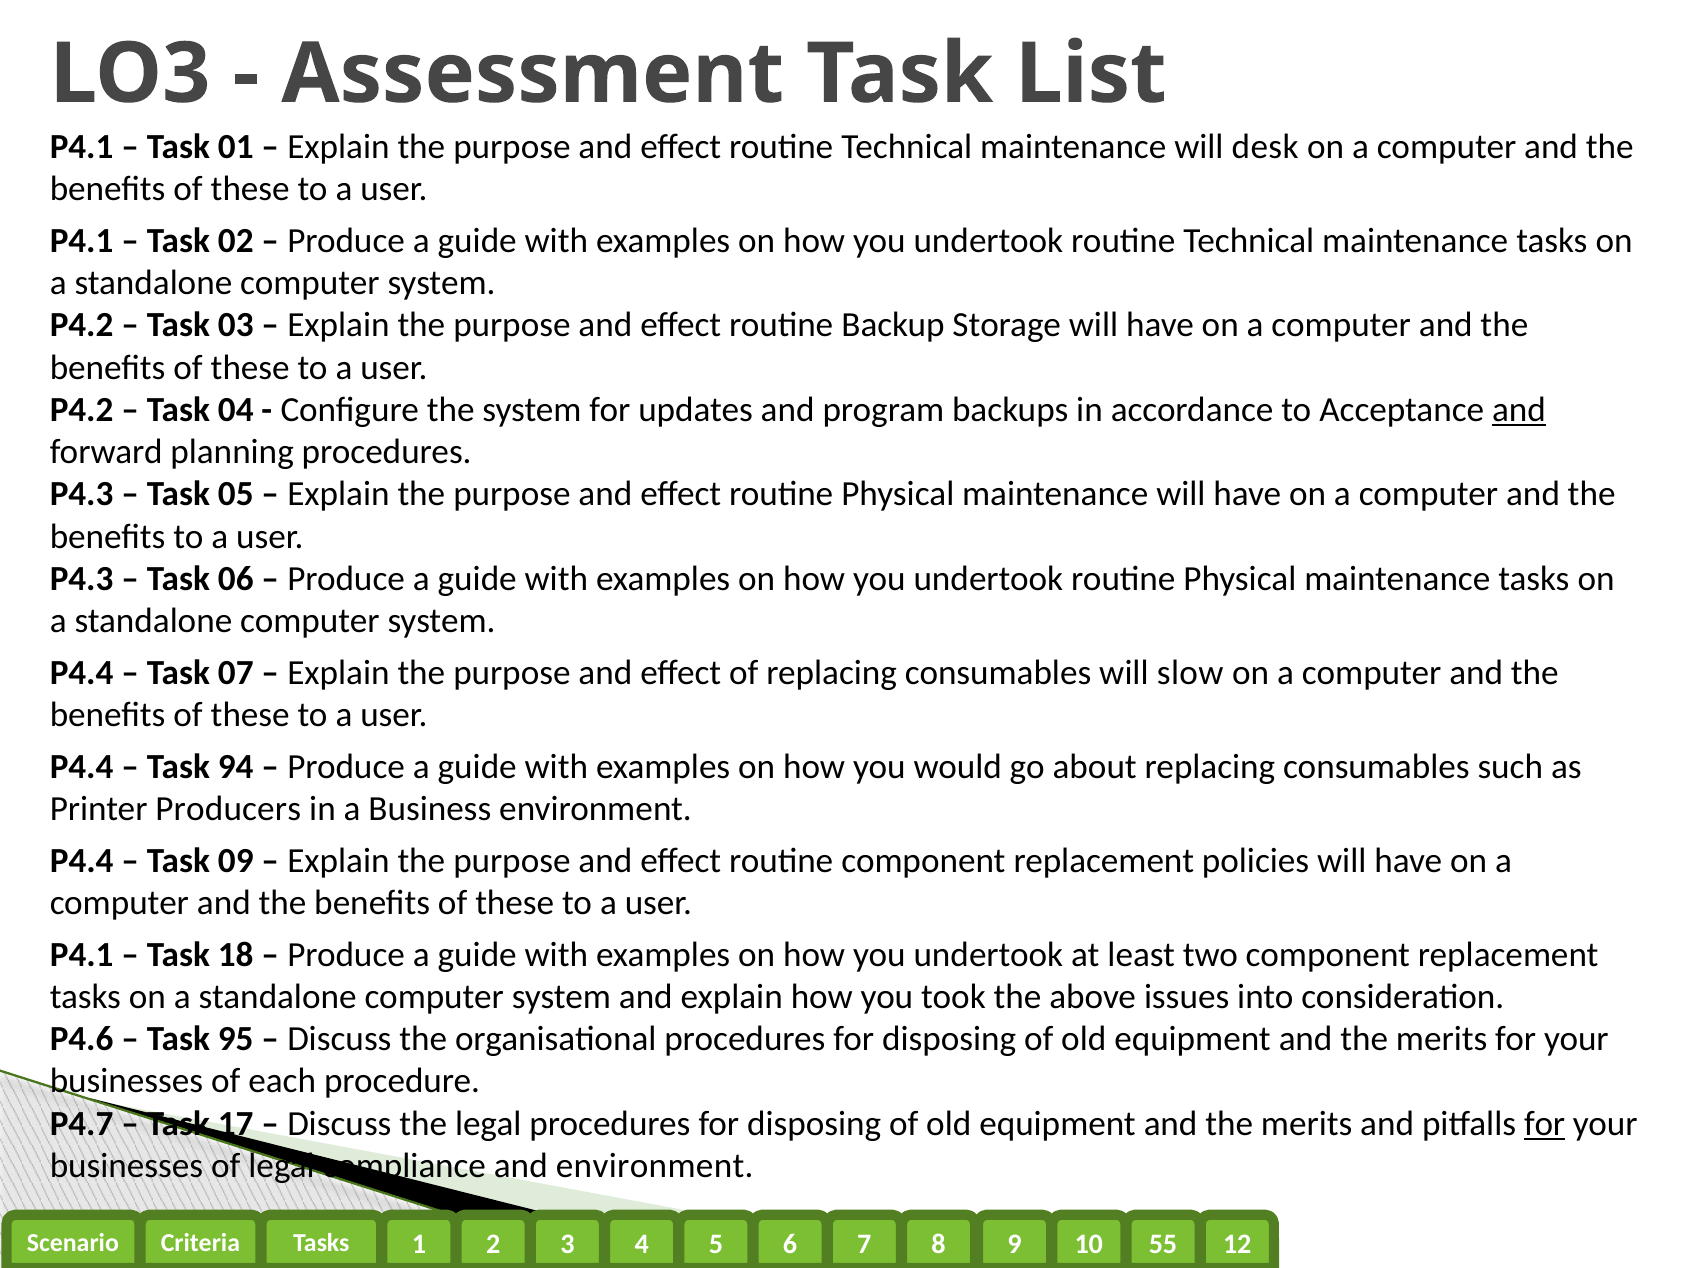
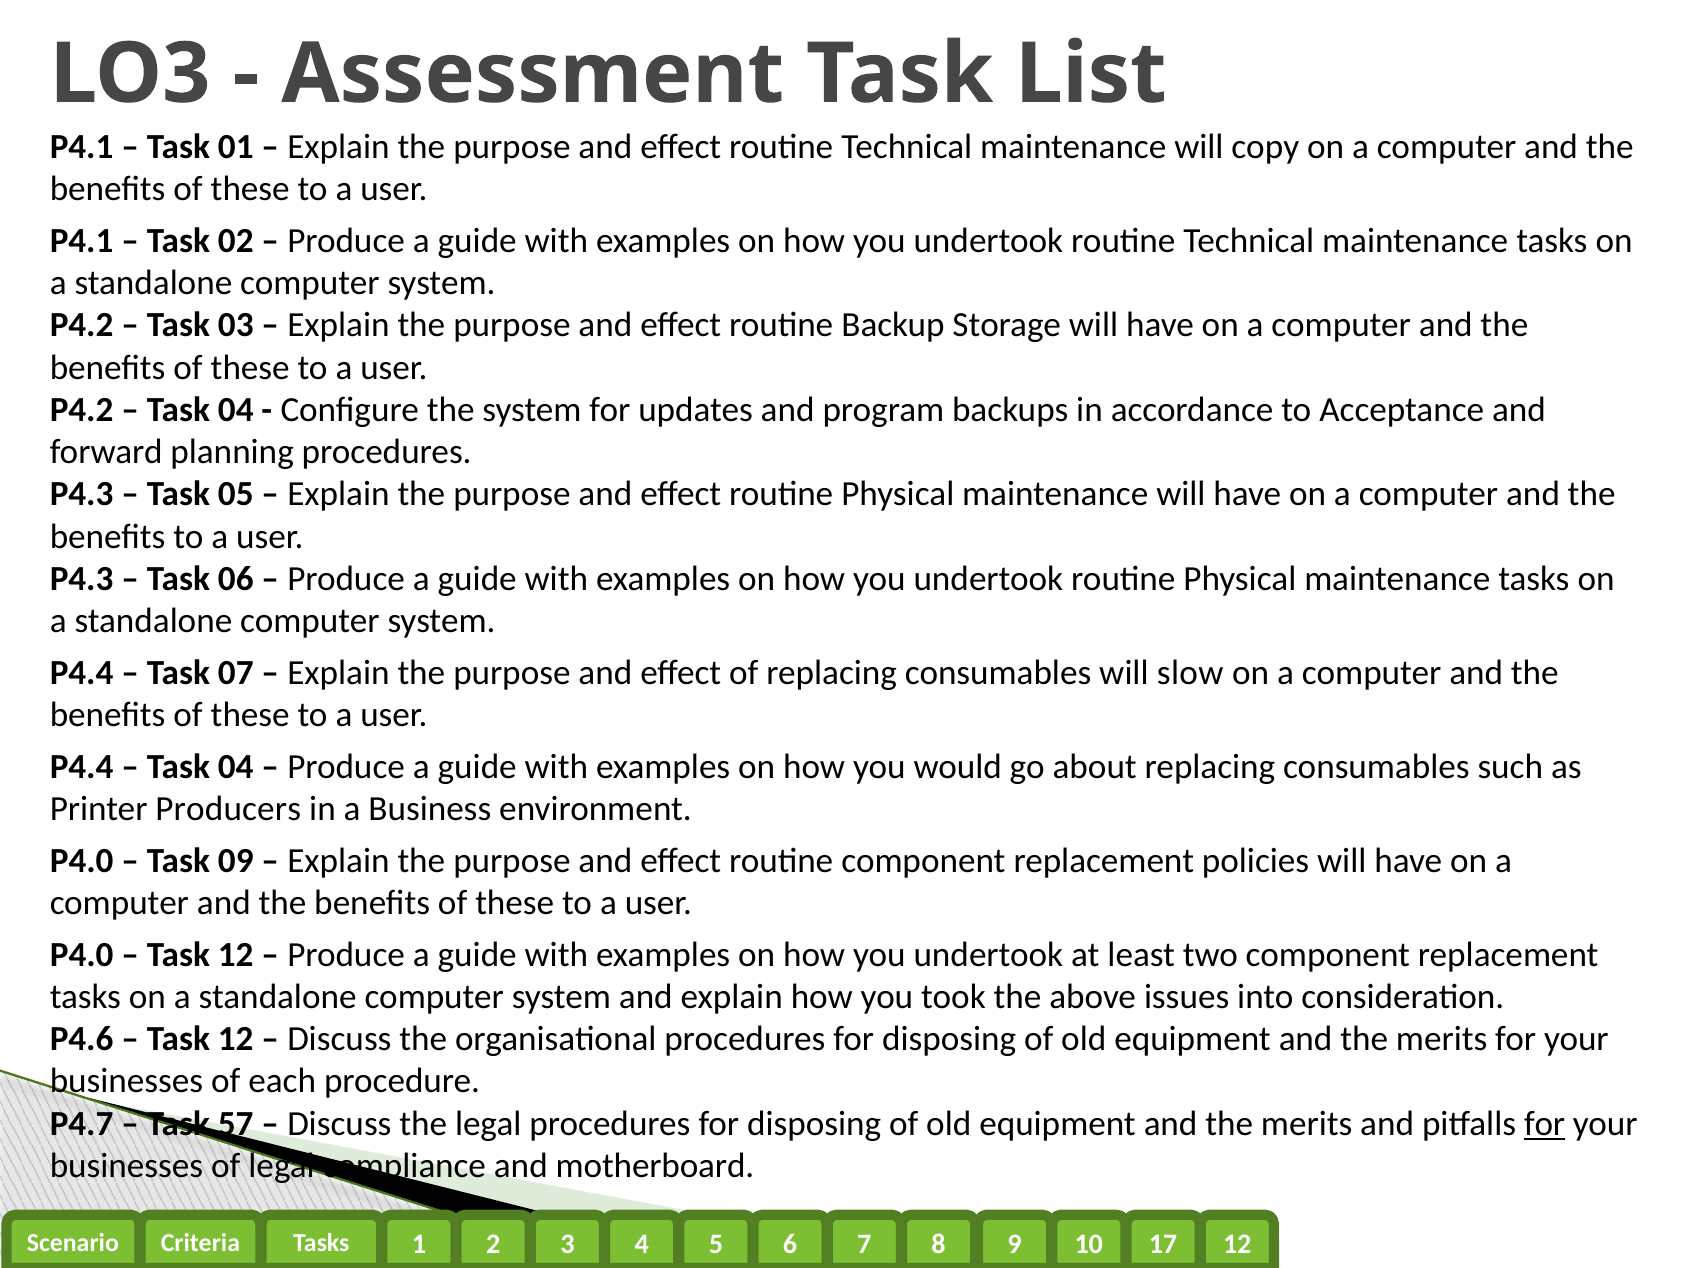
desk: desk -> copy
and at (1519, 409) underline: present -> none
94 at (236, 766): 94 -> 04
P4.4 at (82, 860): P4.4 -> P4.0
P4.1 at (82, 954): P4.1 -> P4.0
18 at (236, 954): 18 -> 12
95 at (236, 1039): 95 -> 12
17: 17 -> 57
and environment: environment -> motherboard
55: 55 -> 17
